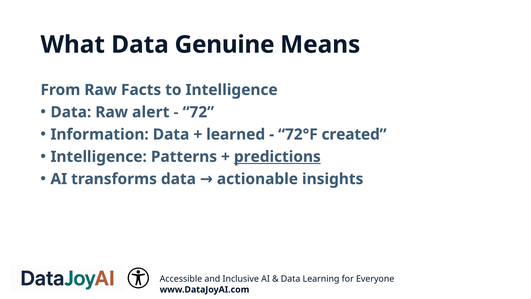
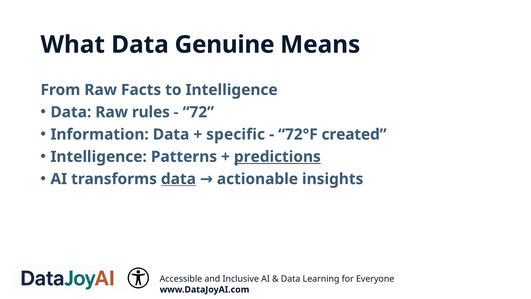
alert: alert -> rules
learned: learned -> specific
data at (178, 179) underline: none -> present
